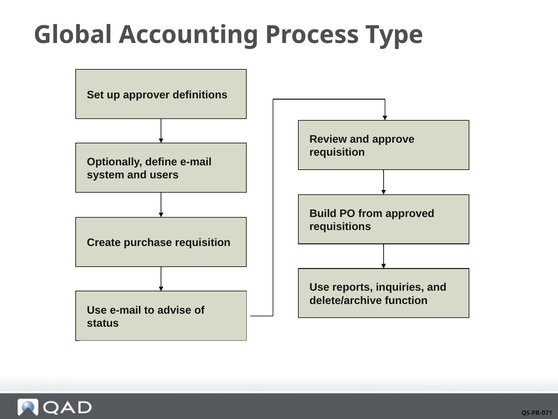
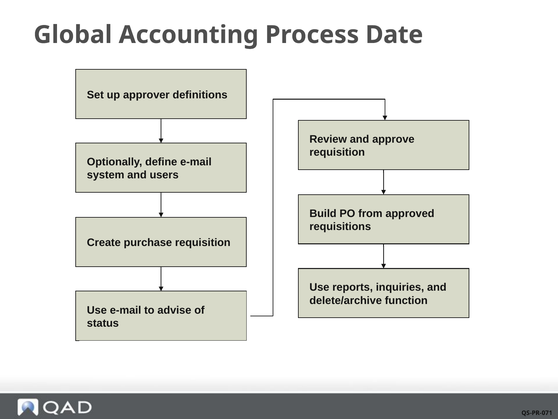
Type: Type -> Date
